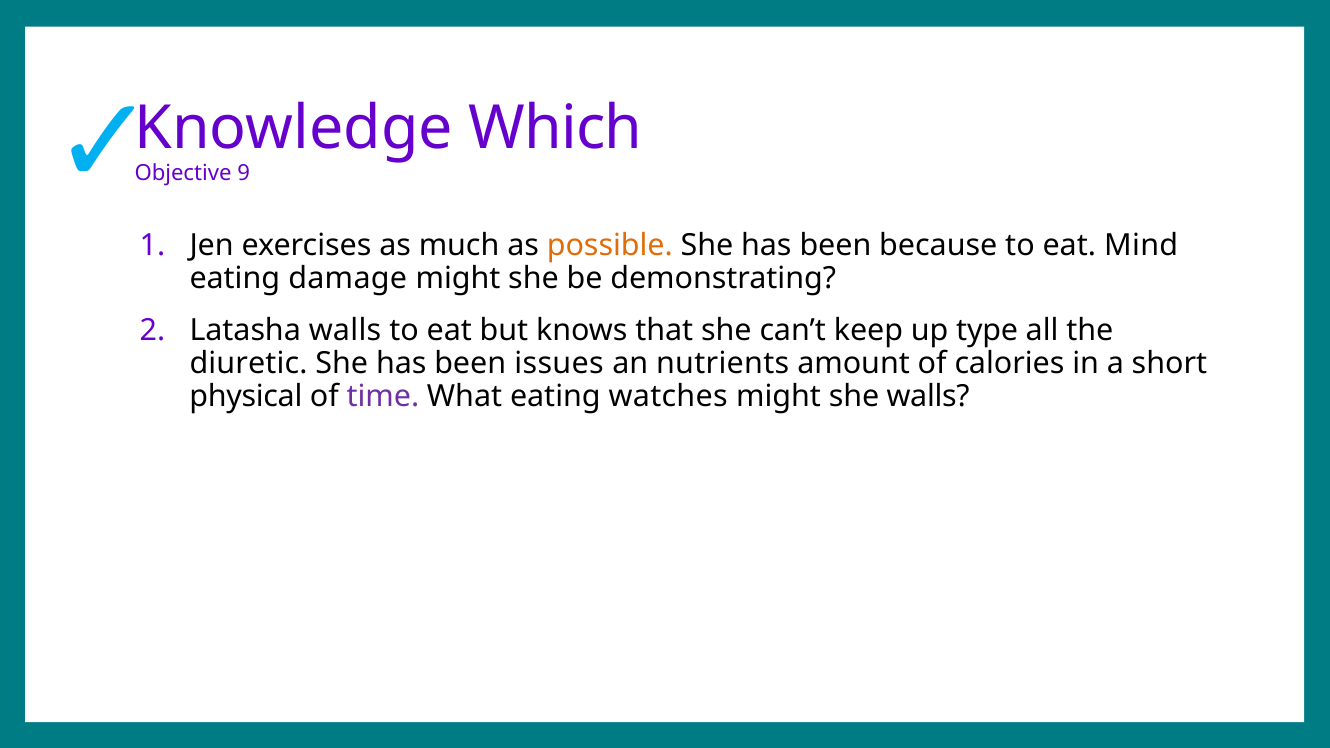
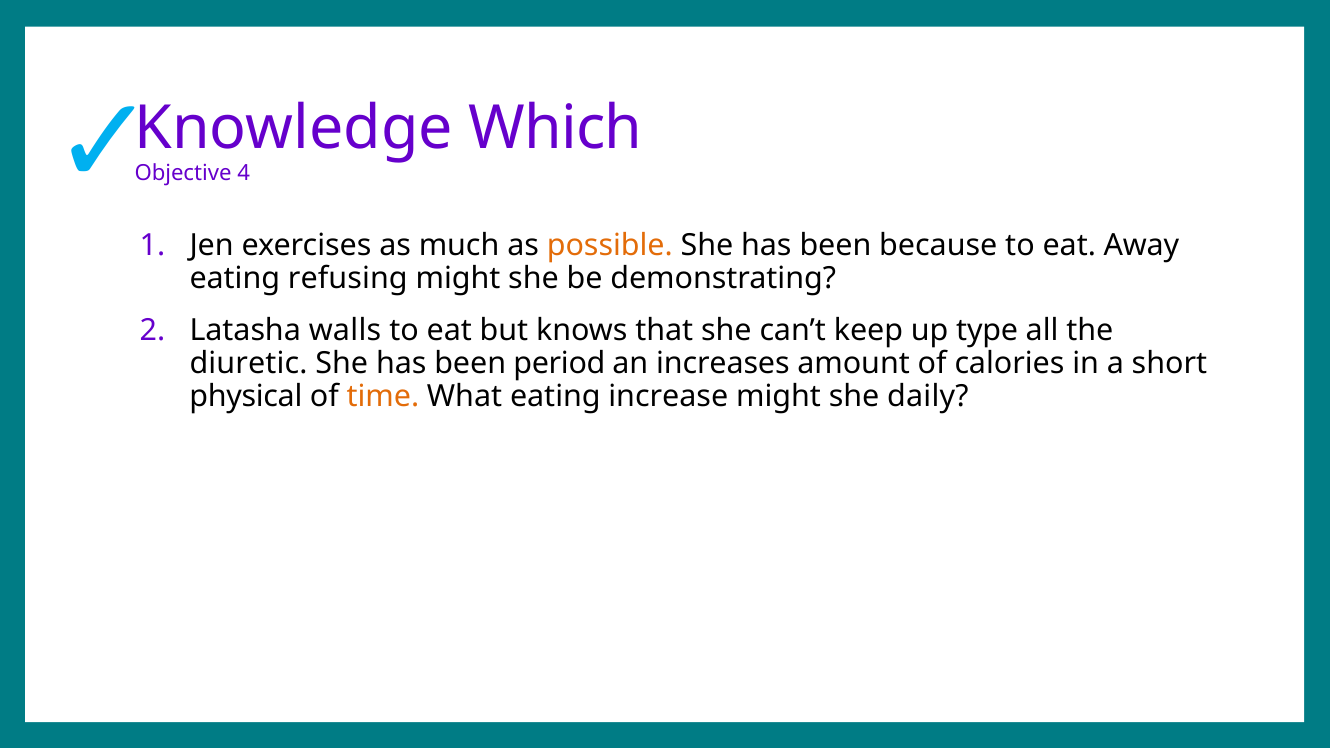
9: 9 -> 4
Mind: Mind -> Away
damage: damage -> refusing
issues: issues -> period
nutrients: nutrients -> increases
time colour: purple -> orange
watches: watches -> increase
she walls: walls -> daily
